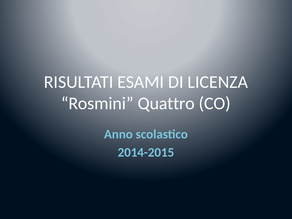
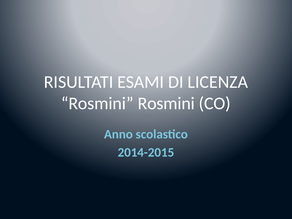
Rosmini Quattro: Quattro -> Rosmini
